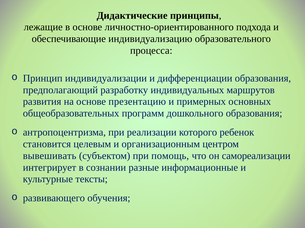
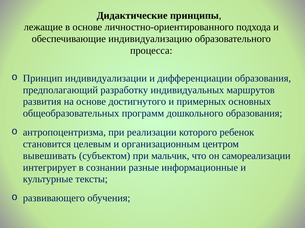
презентацию: презентацию -> достигнутого
помощь: помощь -> мальчик
